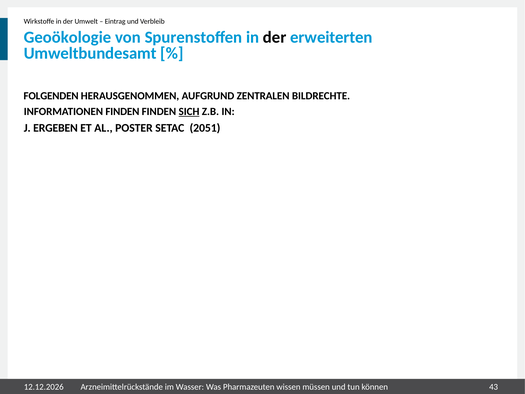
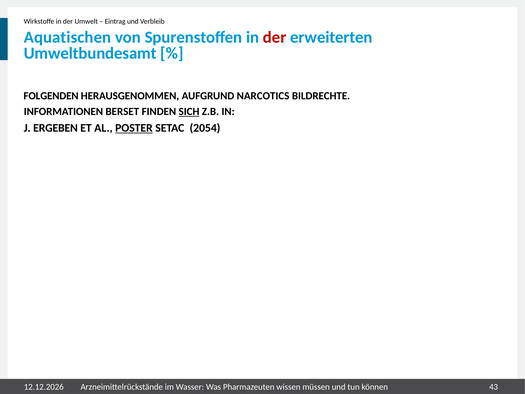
Geoökologie: Geoökologie -> Aquatischen
der at (275, 37) colour: black -> red
ZENTRALEN: ZENTRALEN -> NARCOTICS
INFORMATIONEN FINDEN: FINDEN -> BERSET
POSTER underline: none -> present
2051: 2051 -> 2054
